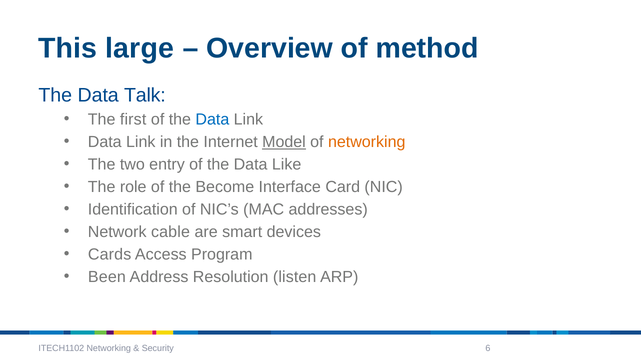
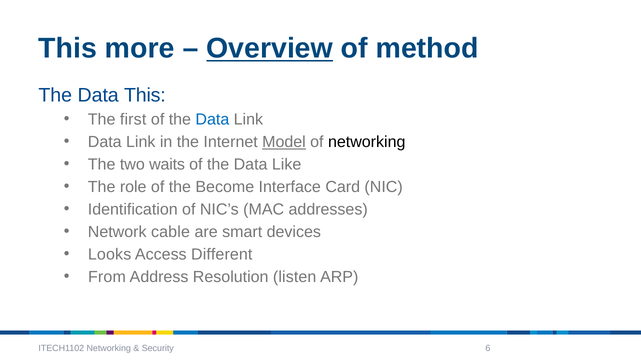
large: large -> more
Overview underline: none -> present
Data Talk: Talk -> This
networking at (367, 142) colour: orange -> black
entry: entry -> waits
Cards: Cards -> Looks
Program: Program -> Different
Been: Been -> From
